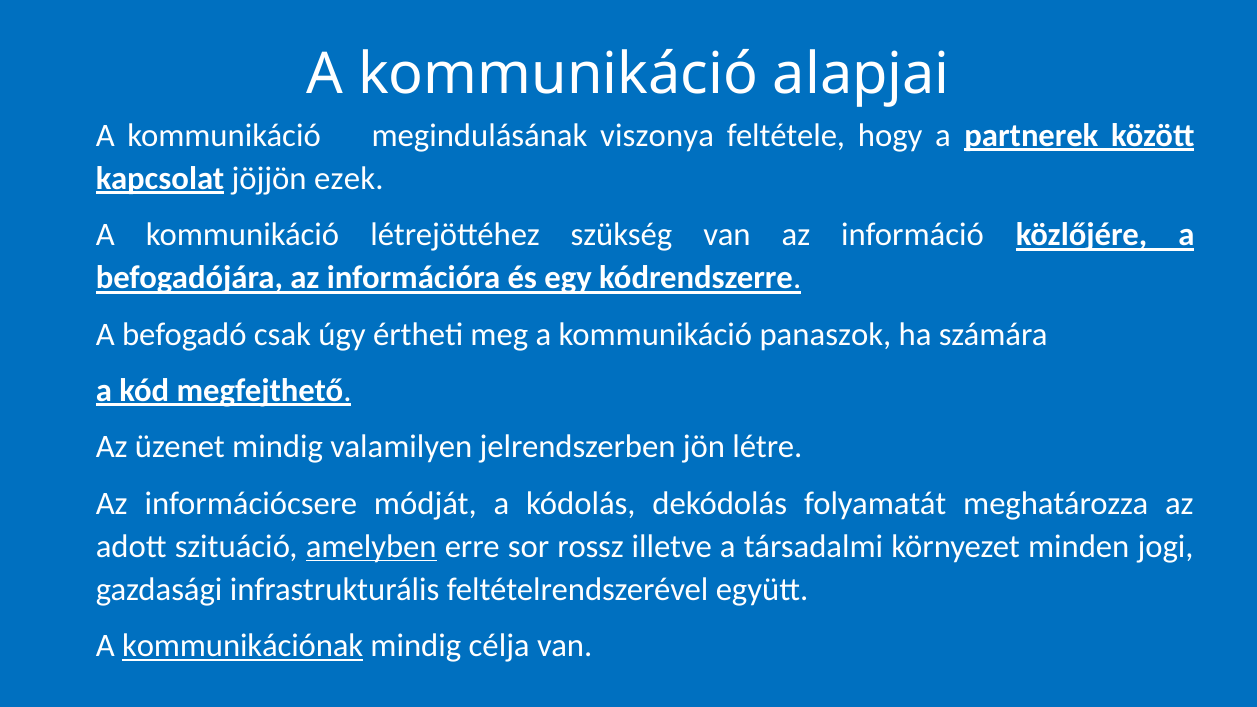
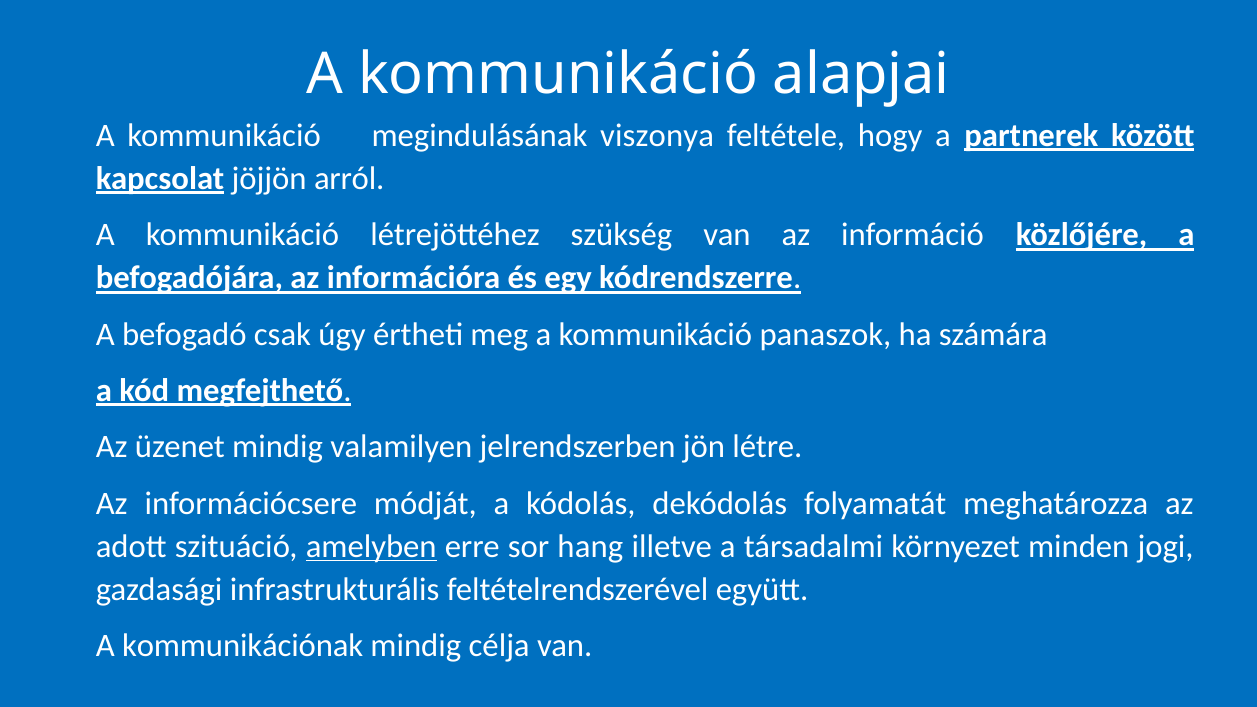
ezek: ezek -> arról
rossz: rossz -> hang
kommunikációnak underline: present -> none
